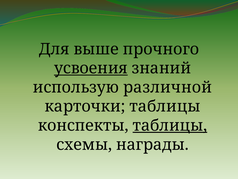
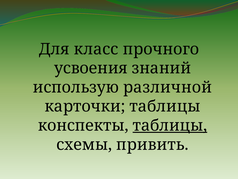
выше: выше -> класс
усвоения underline: present -> none
награды: награды -> привить
